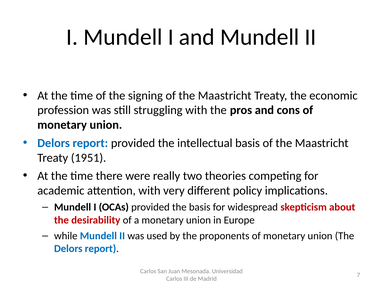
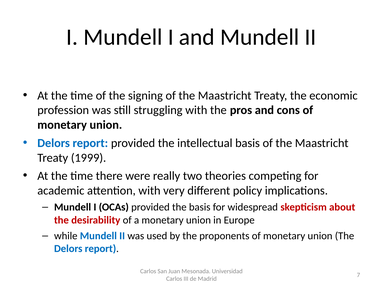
1951: 1951 -> 1999
